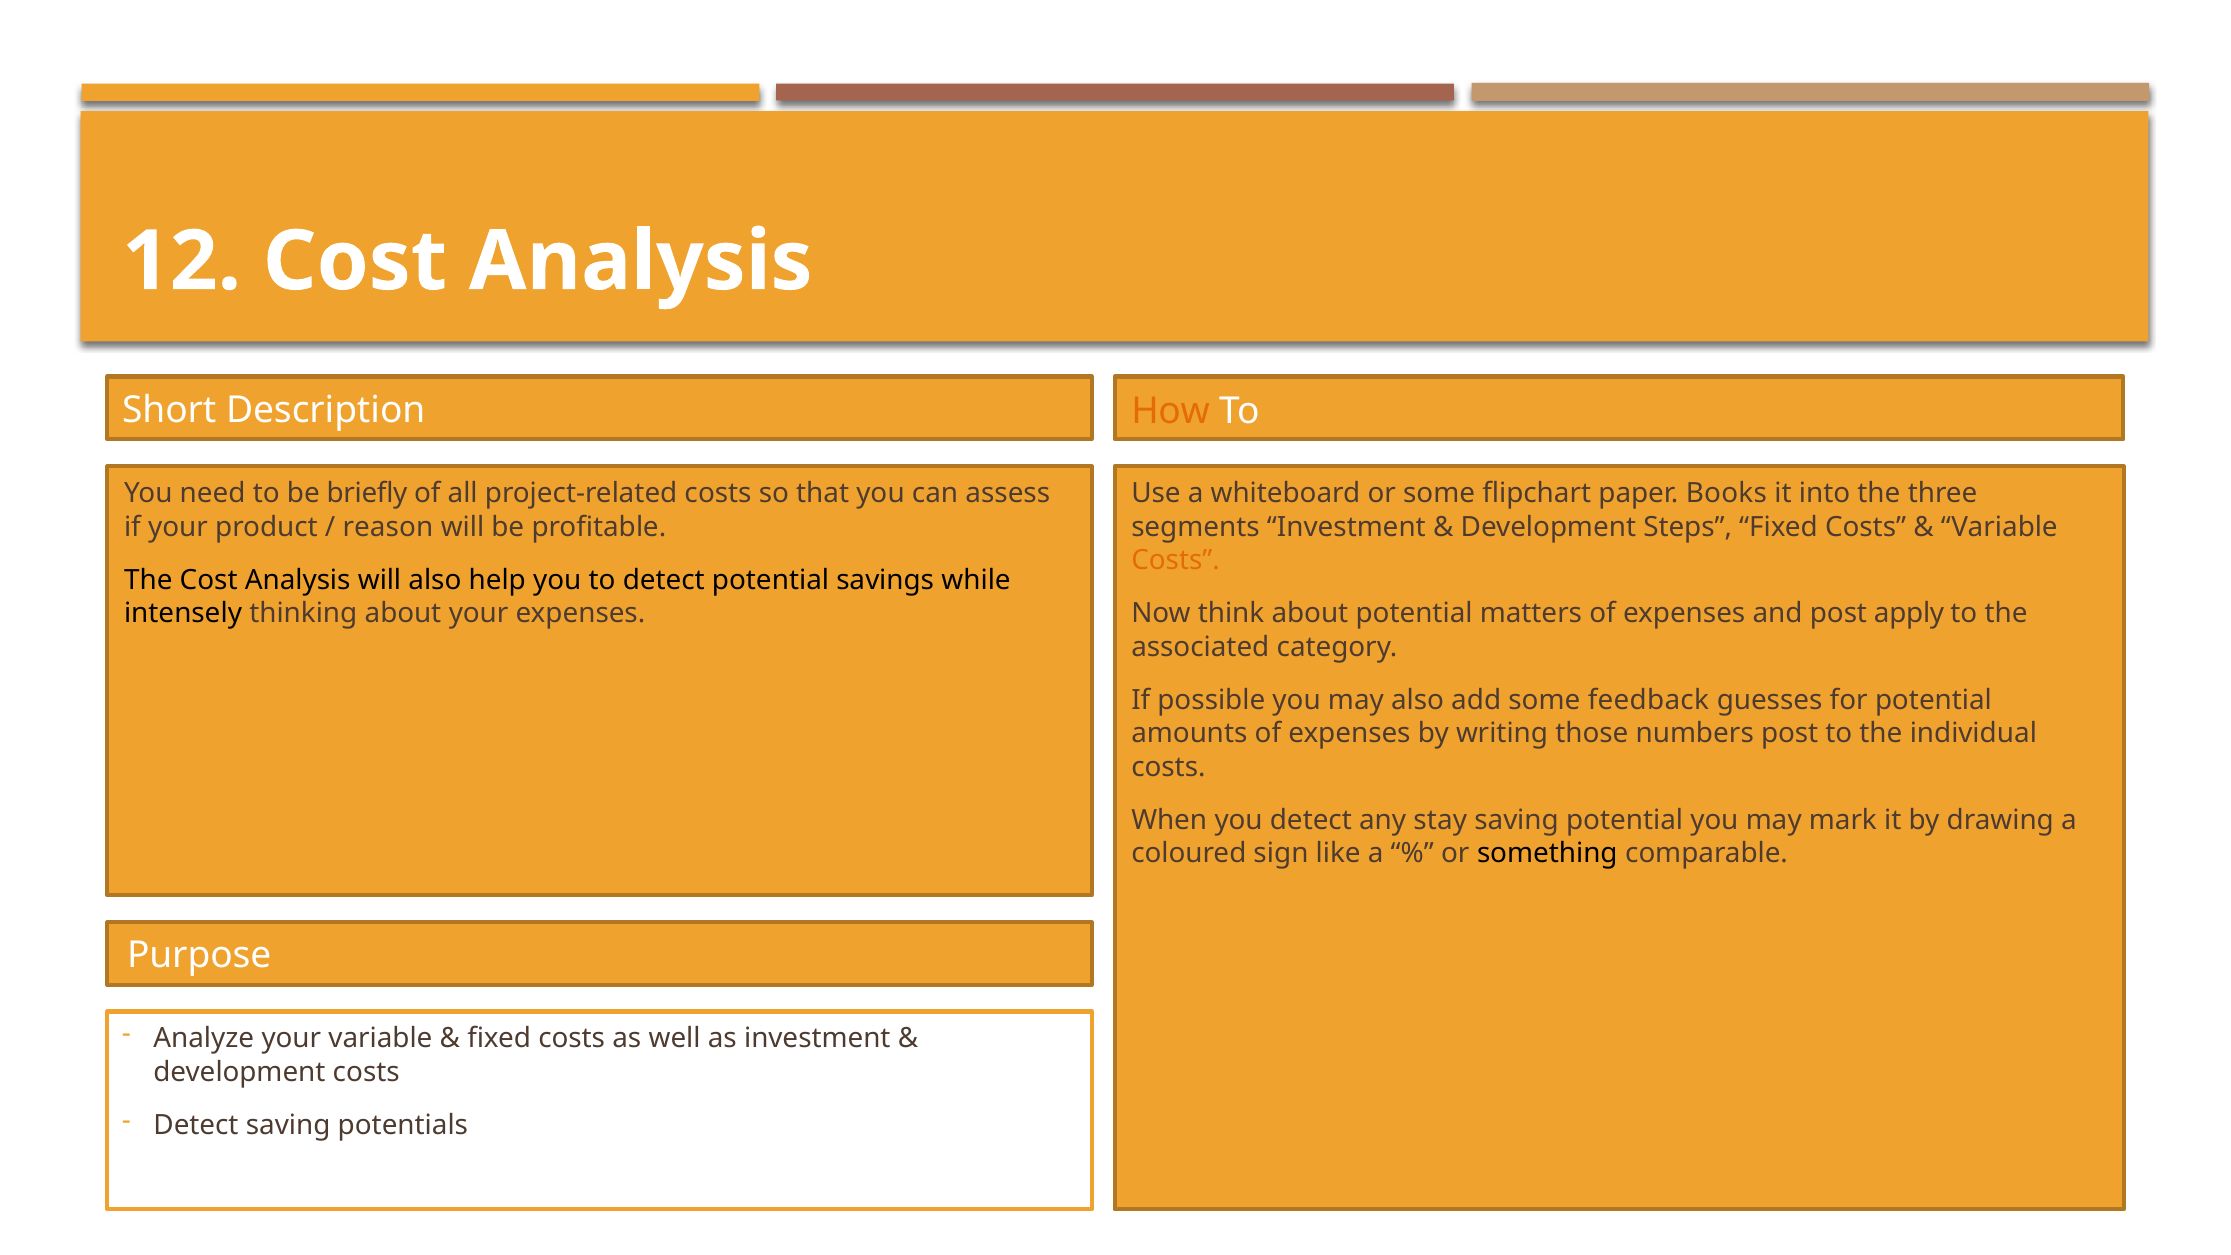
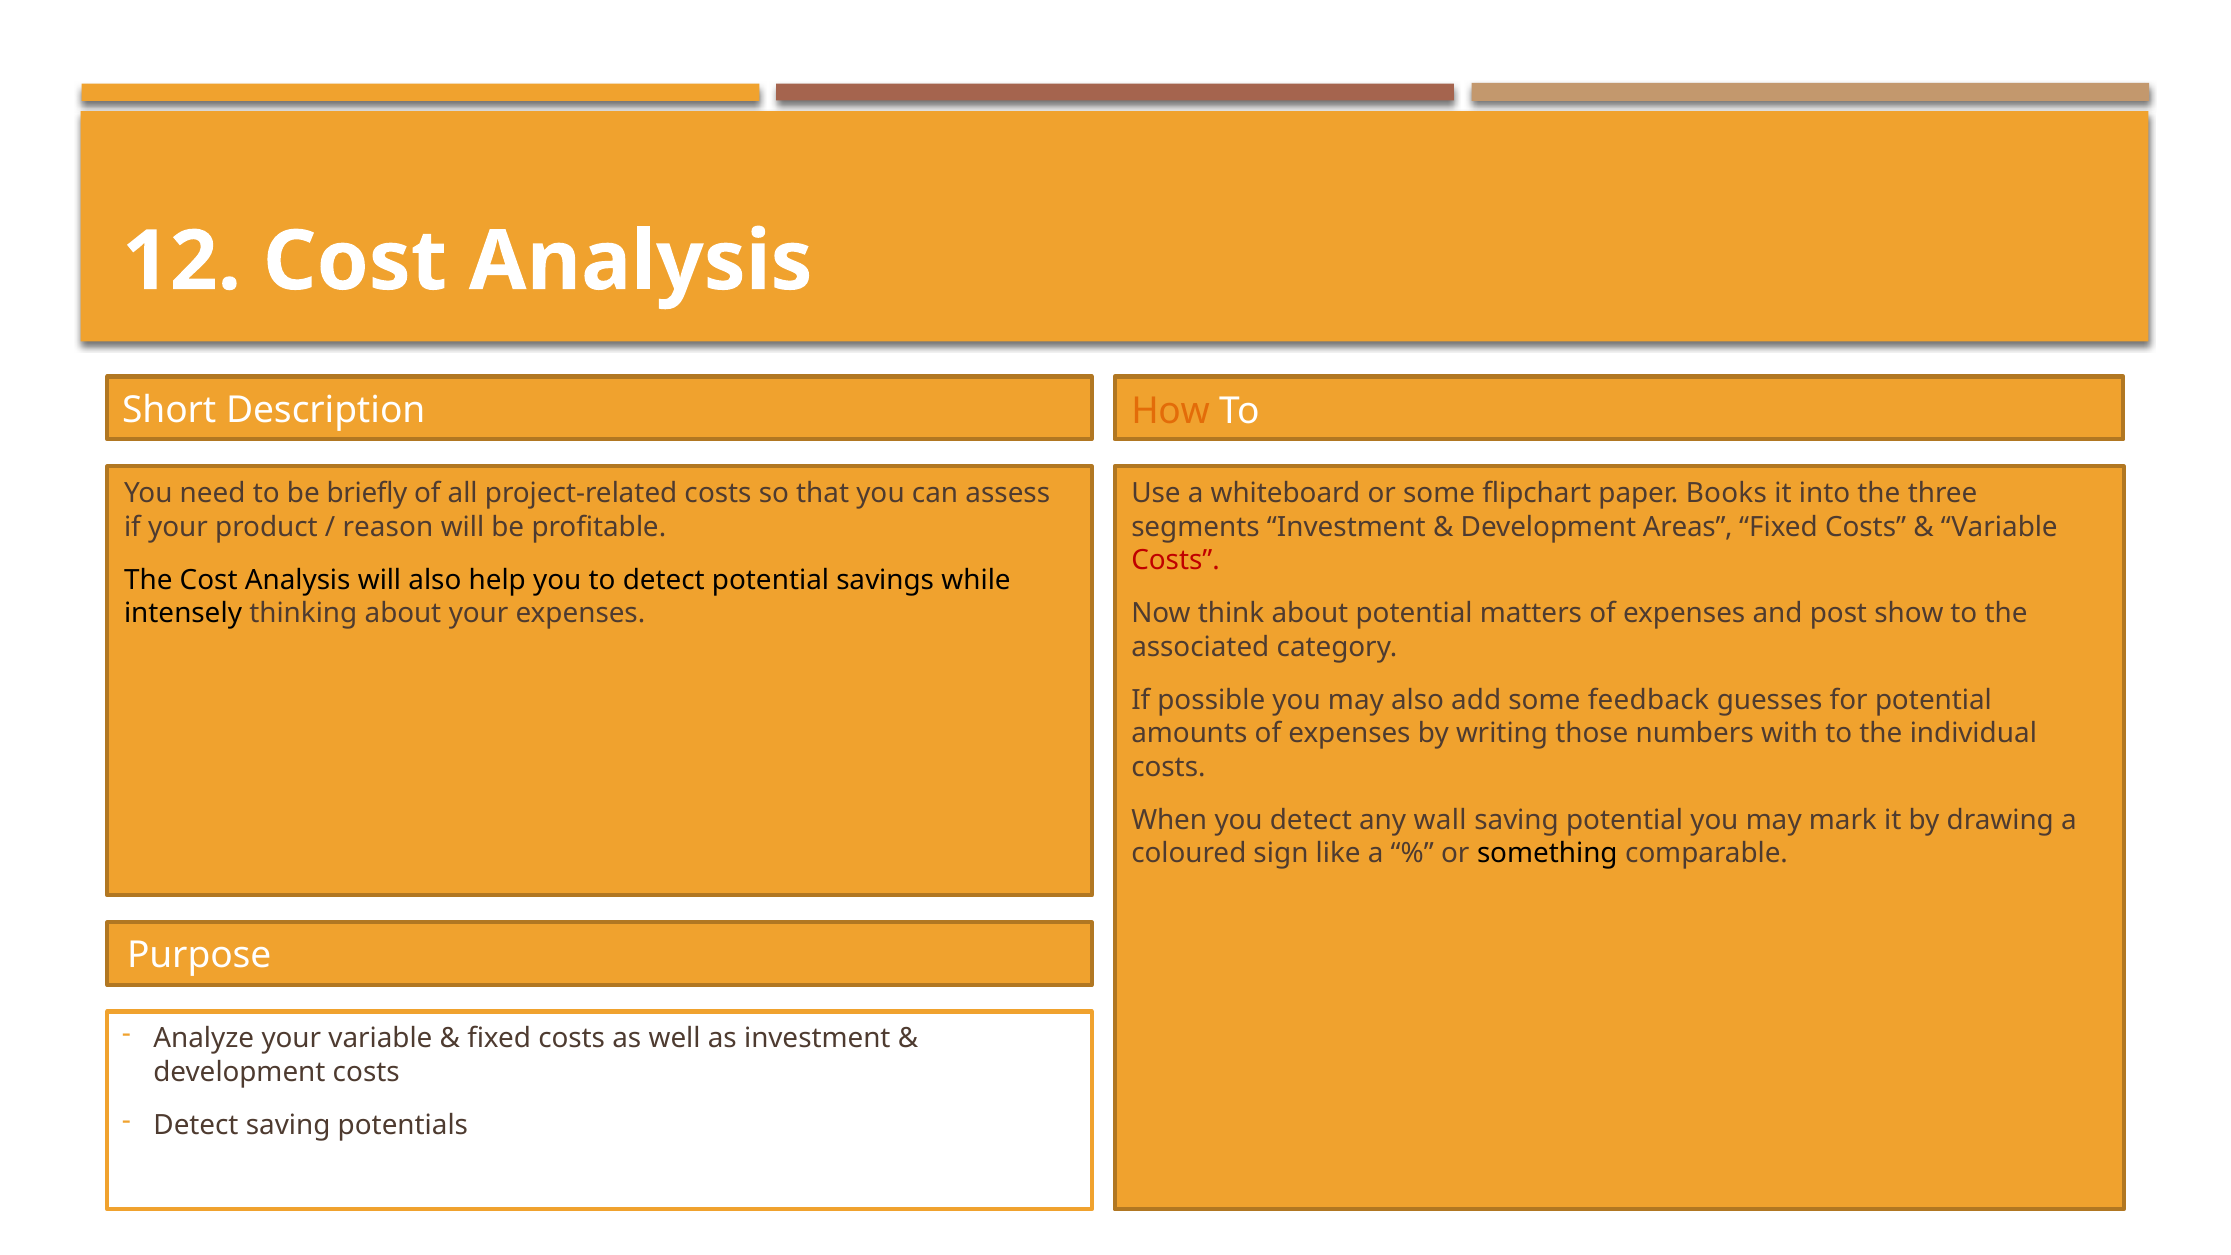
Steps: Steps -> Areas
Costs at (1176, 560) colour: orange -> red
apply: apply -> show
numbers post: post -> with
stay: stay -> wall
